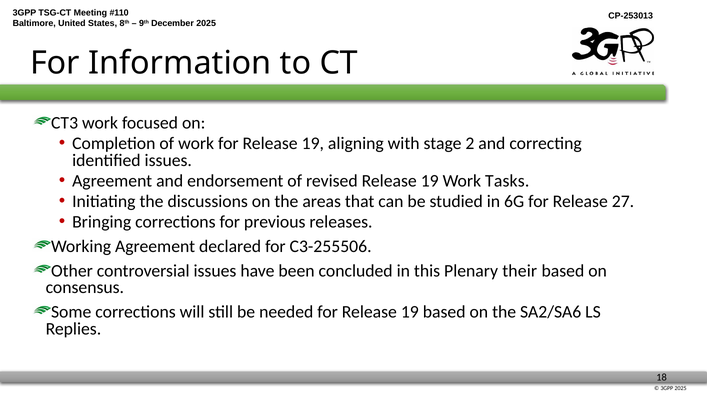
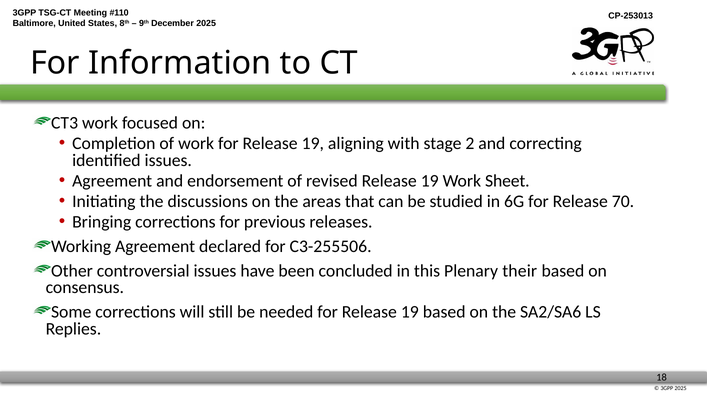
Tasks: Tasks -> Sheet
27: 27 -> 70
